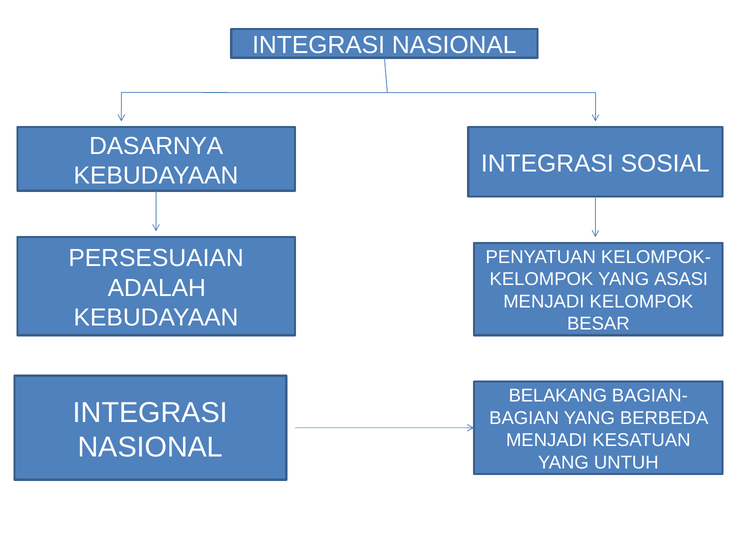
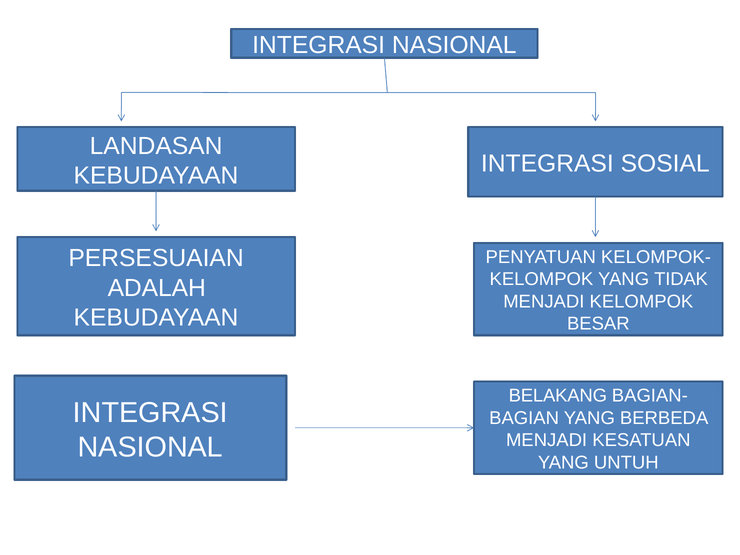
DASARNYA: DASARNYA -> LANDASAN
ASASI: ASASI -> TIDAK
